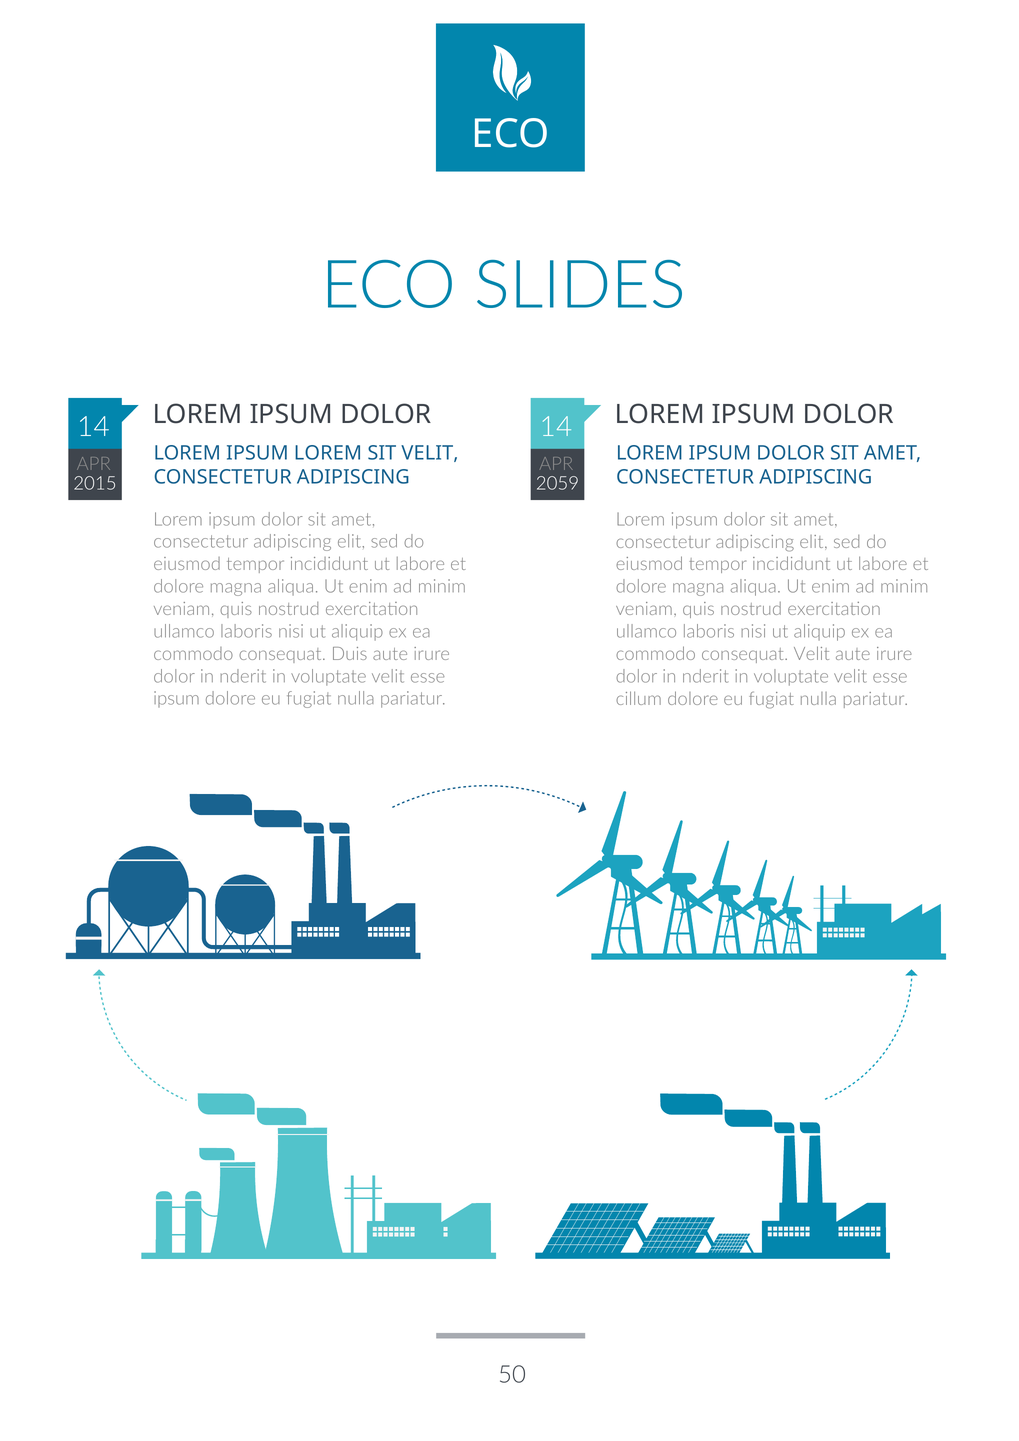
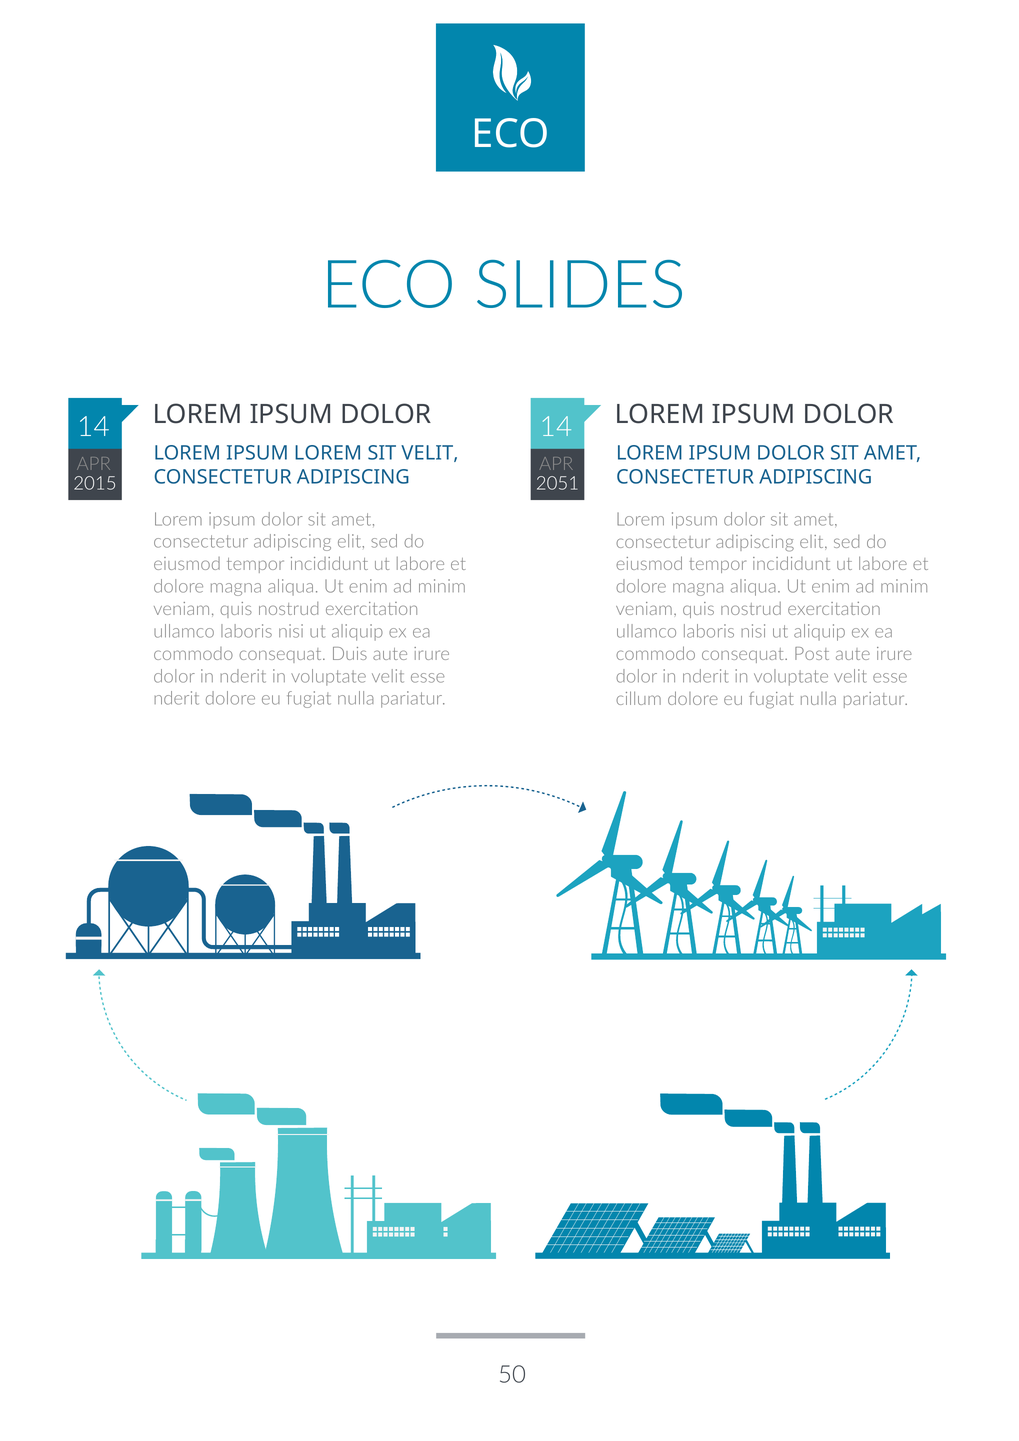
2059: 2059 -> 2051
consequat Velit: Velit -> Post
ipsum at (177, 699): ipsum -> nderit
